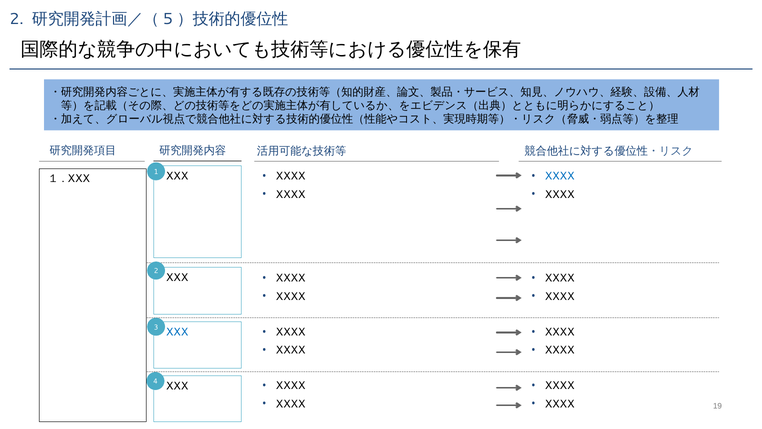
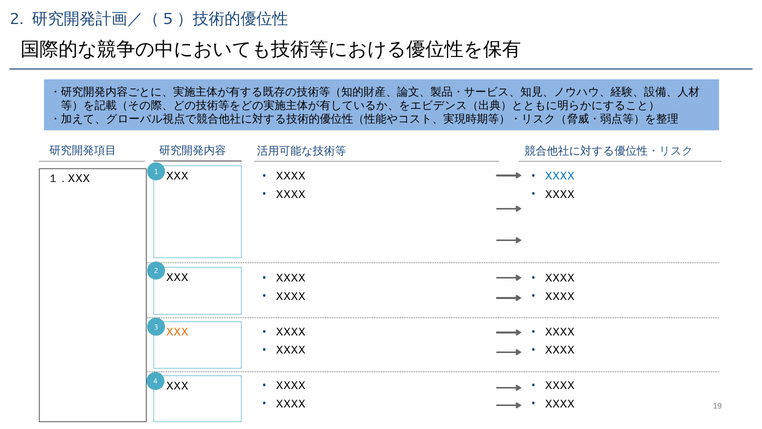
XXX at (177, 332) colour: blue -> orange
